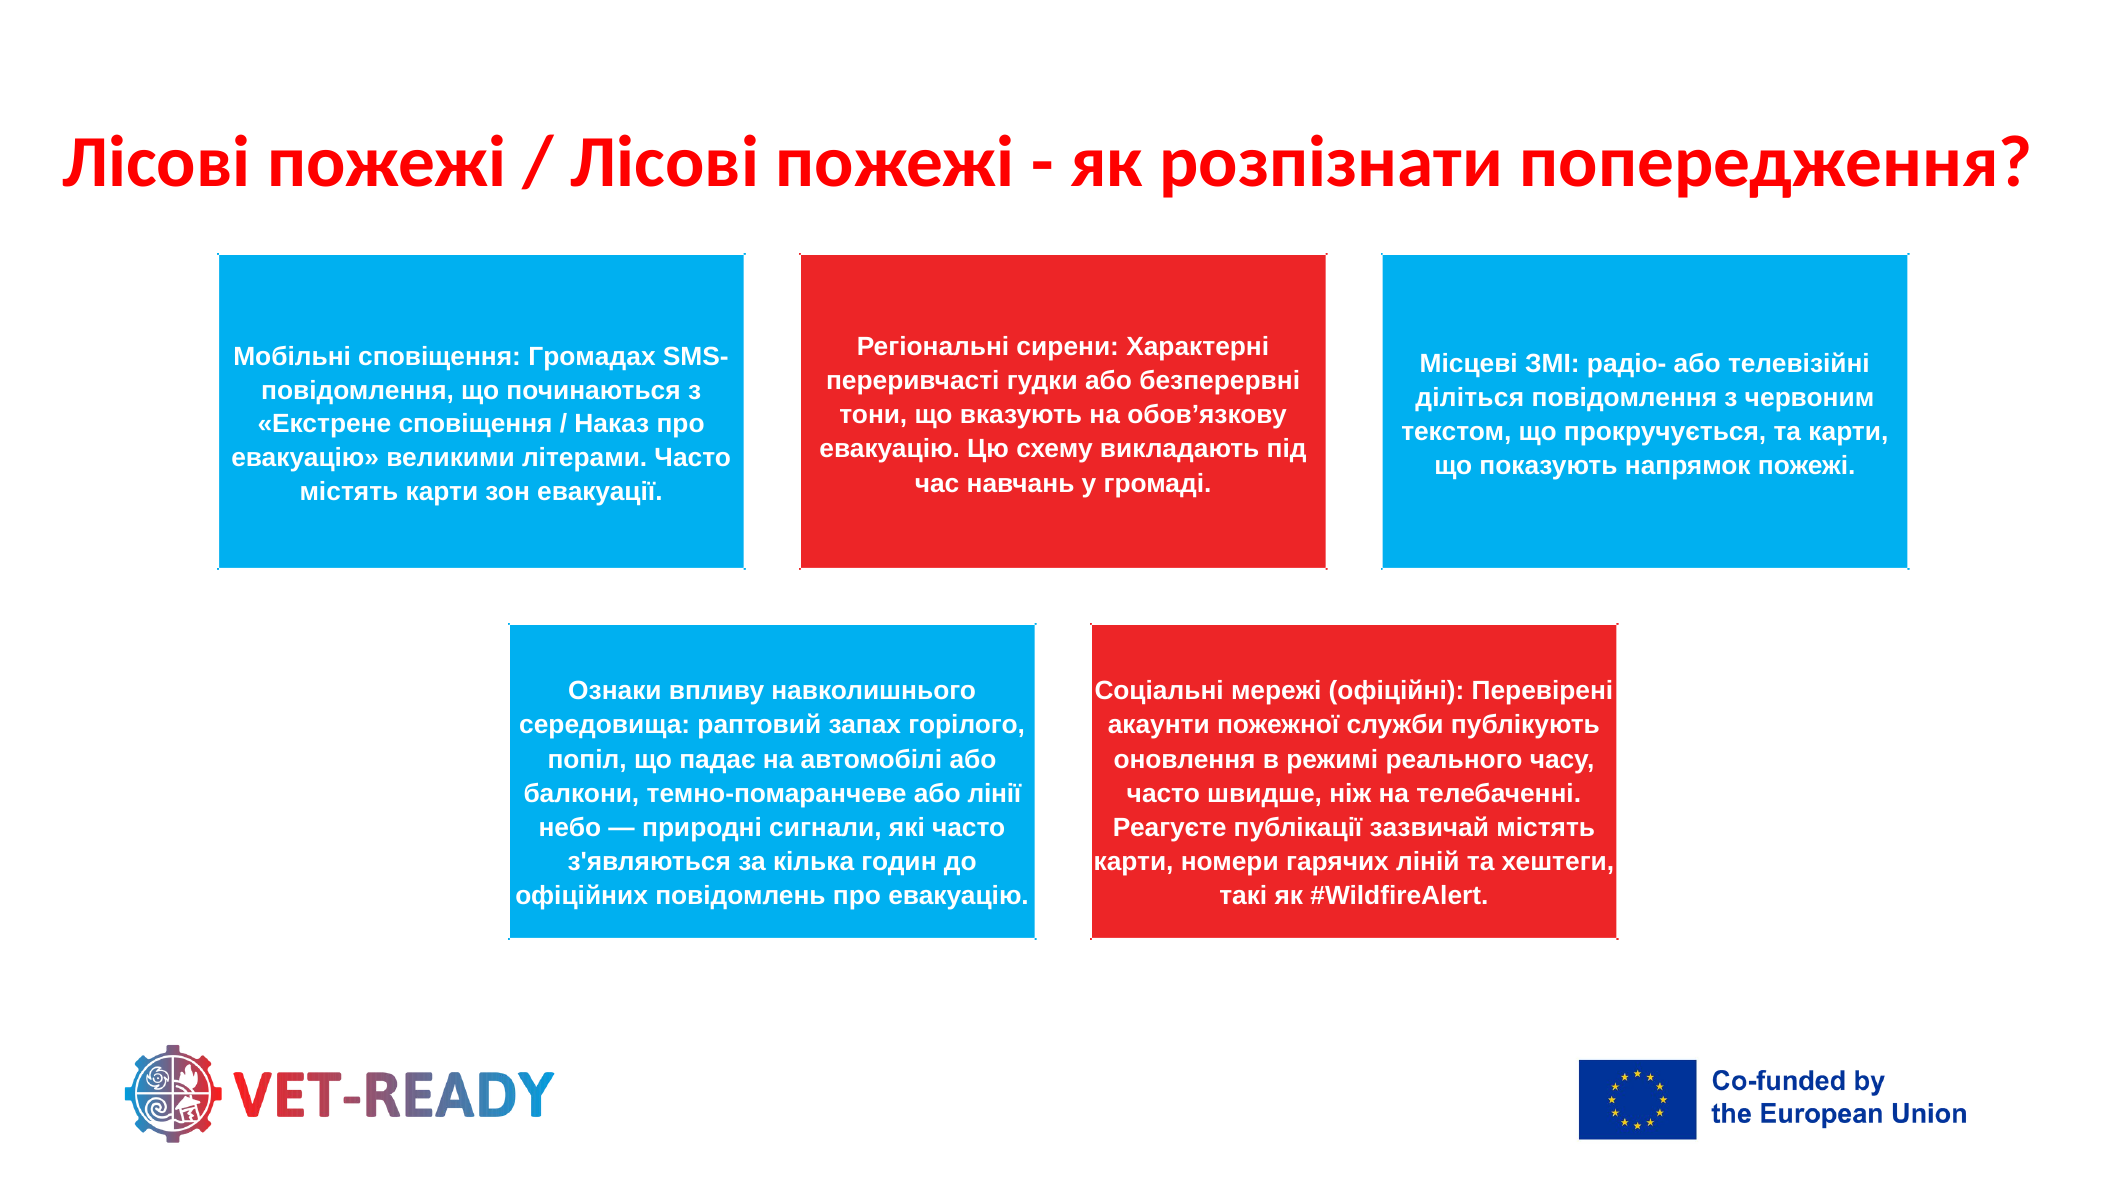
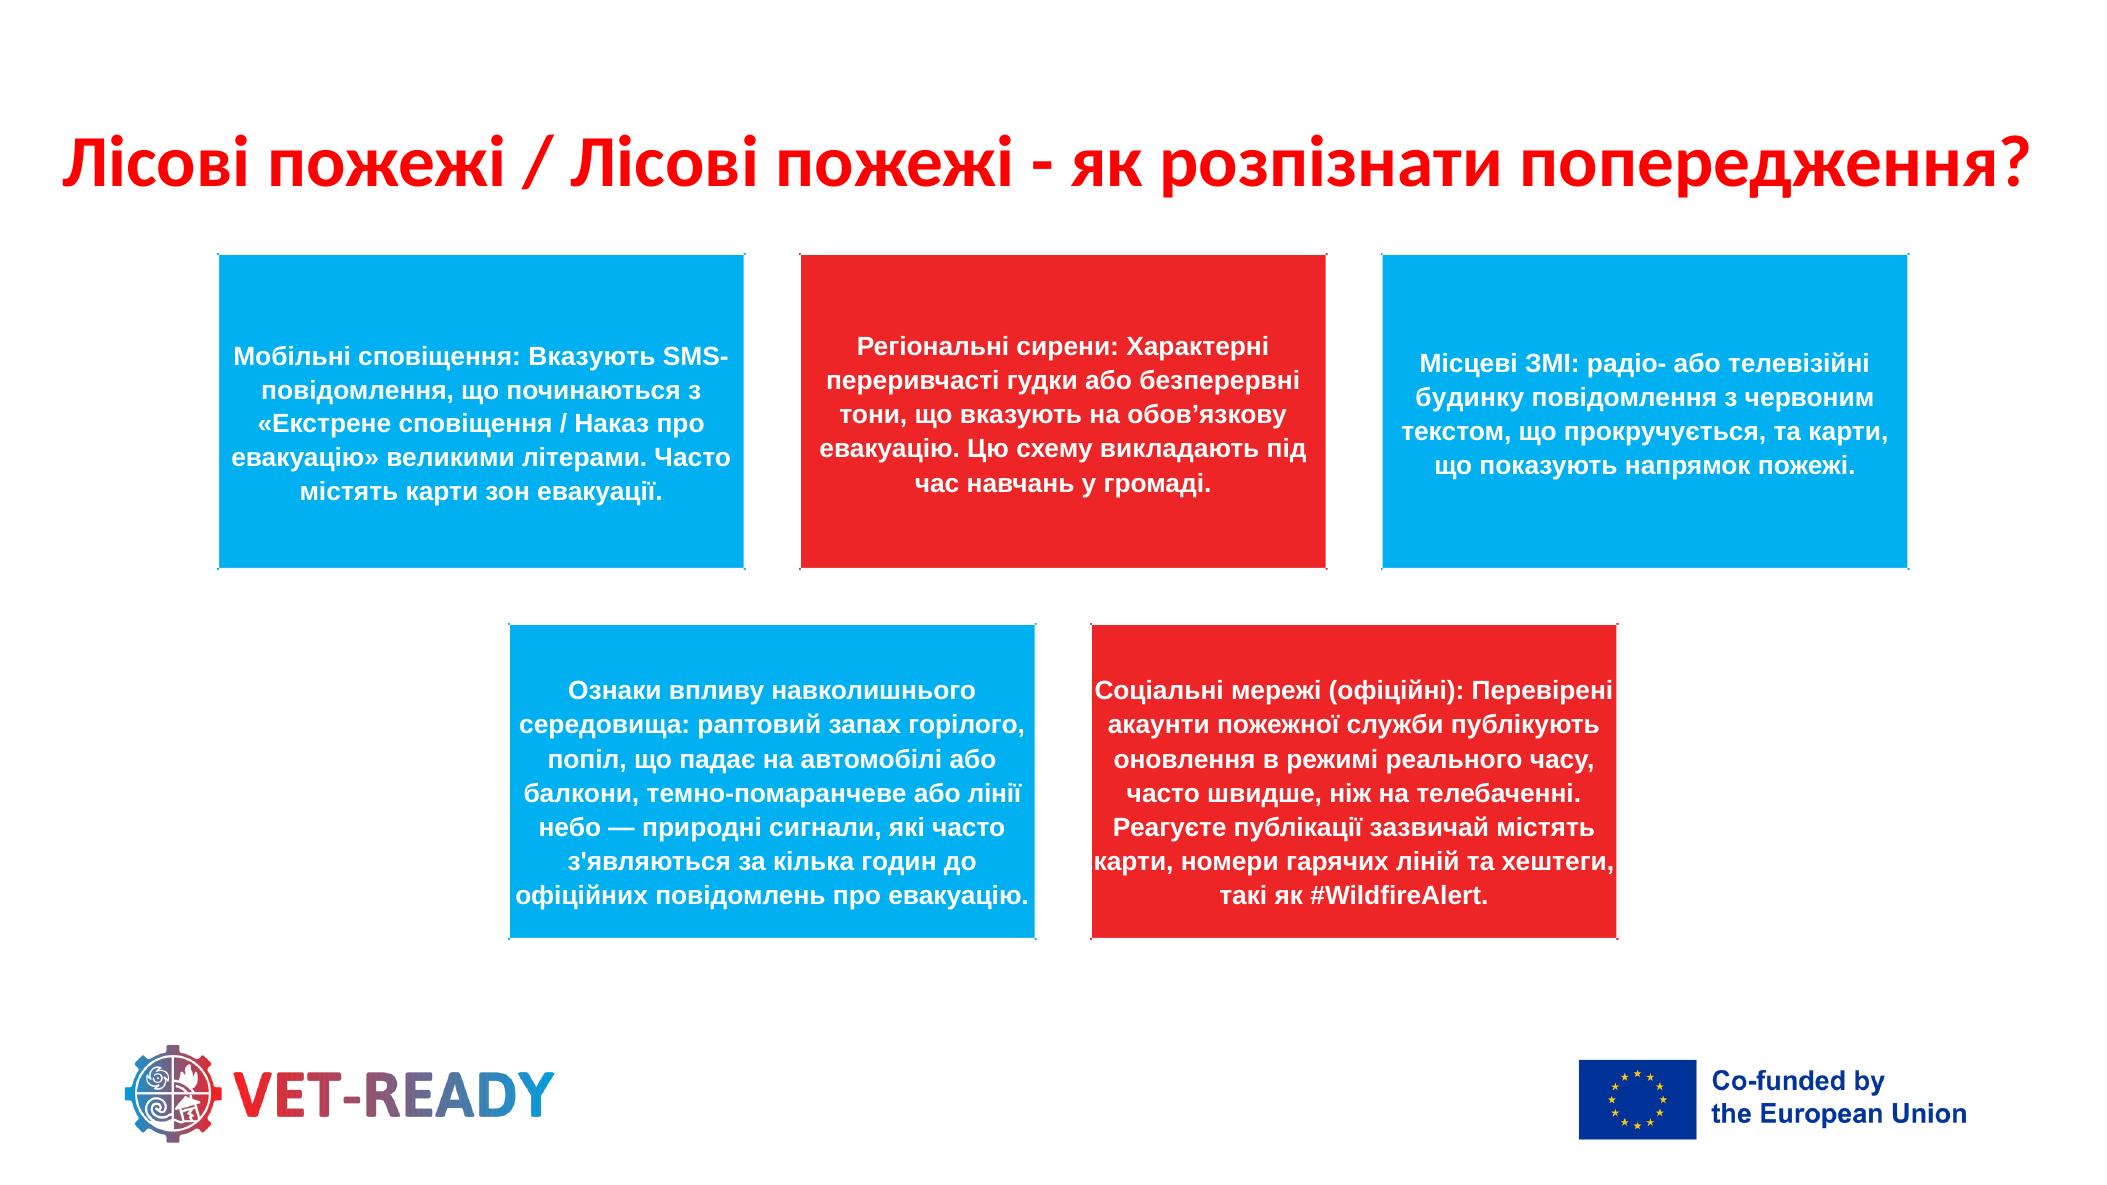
сповіщення Громадах: Громадах -> Вказують
діліться: діліться -> будинку
